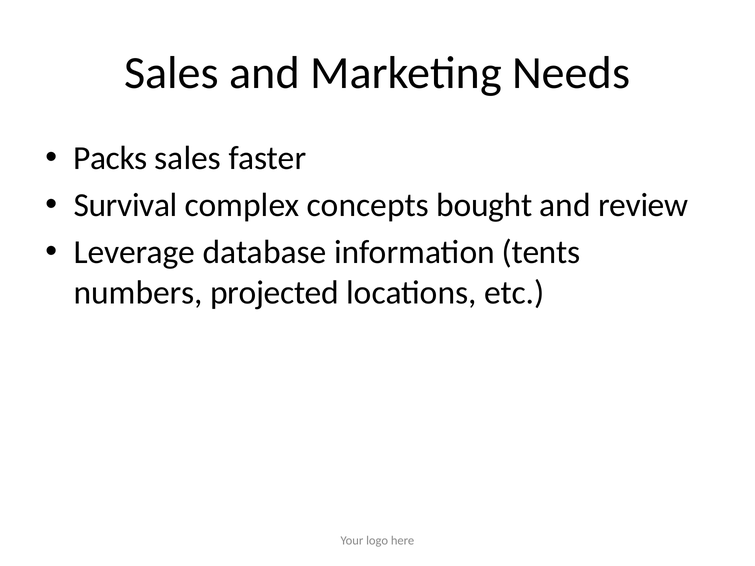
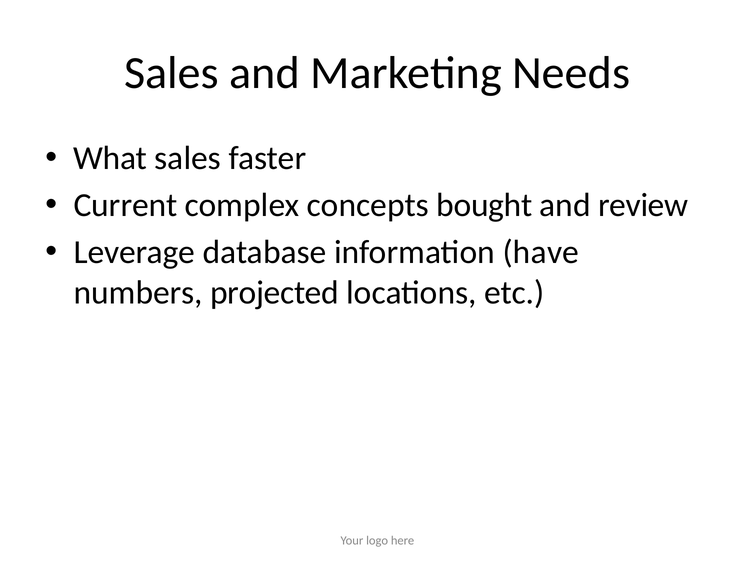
Packs: Packs -> What
Survival: Survival -> Current
tents: tents -> have
